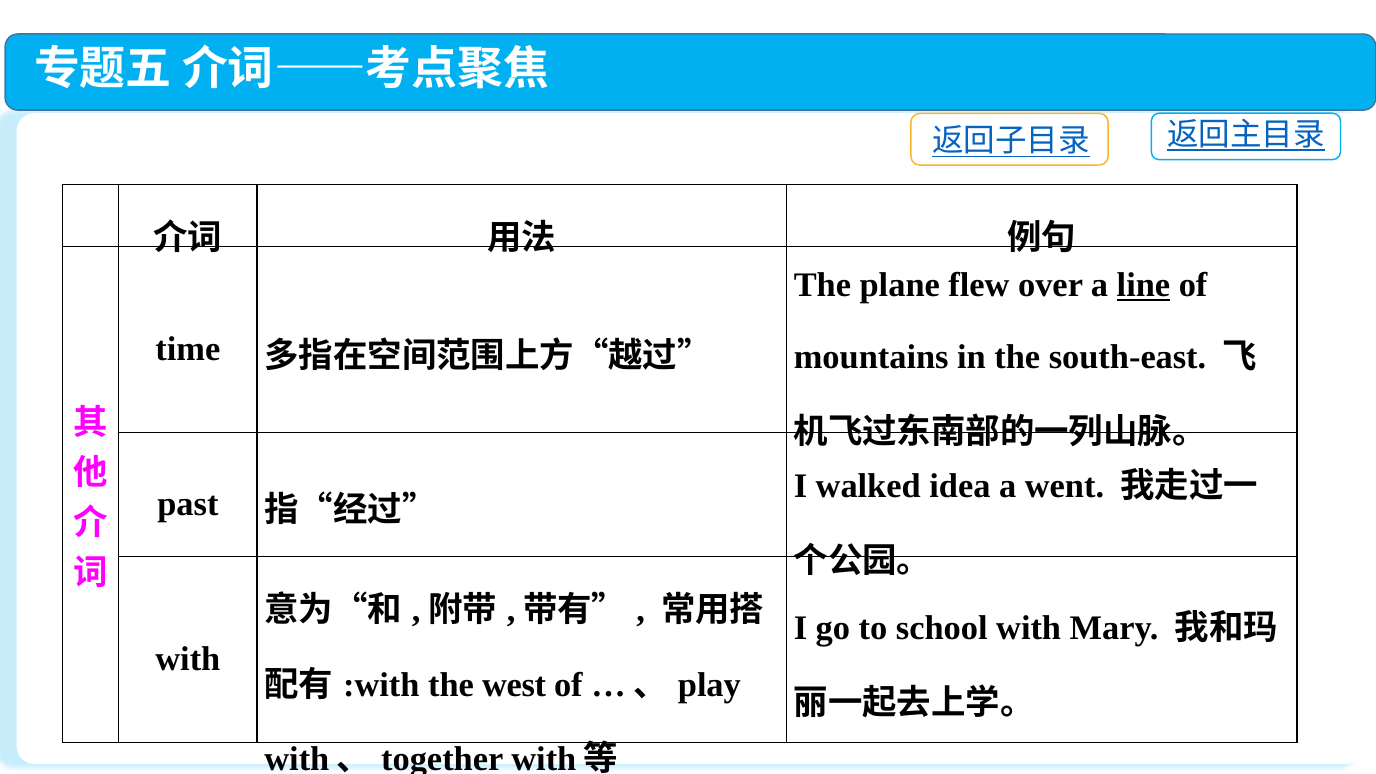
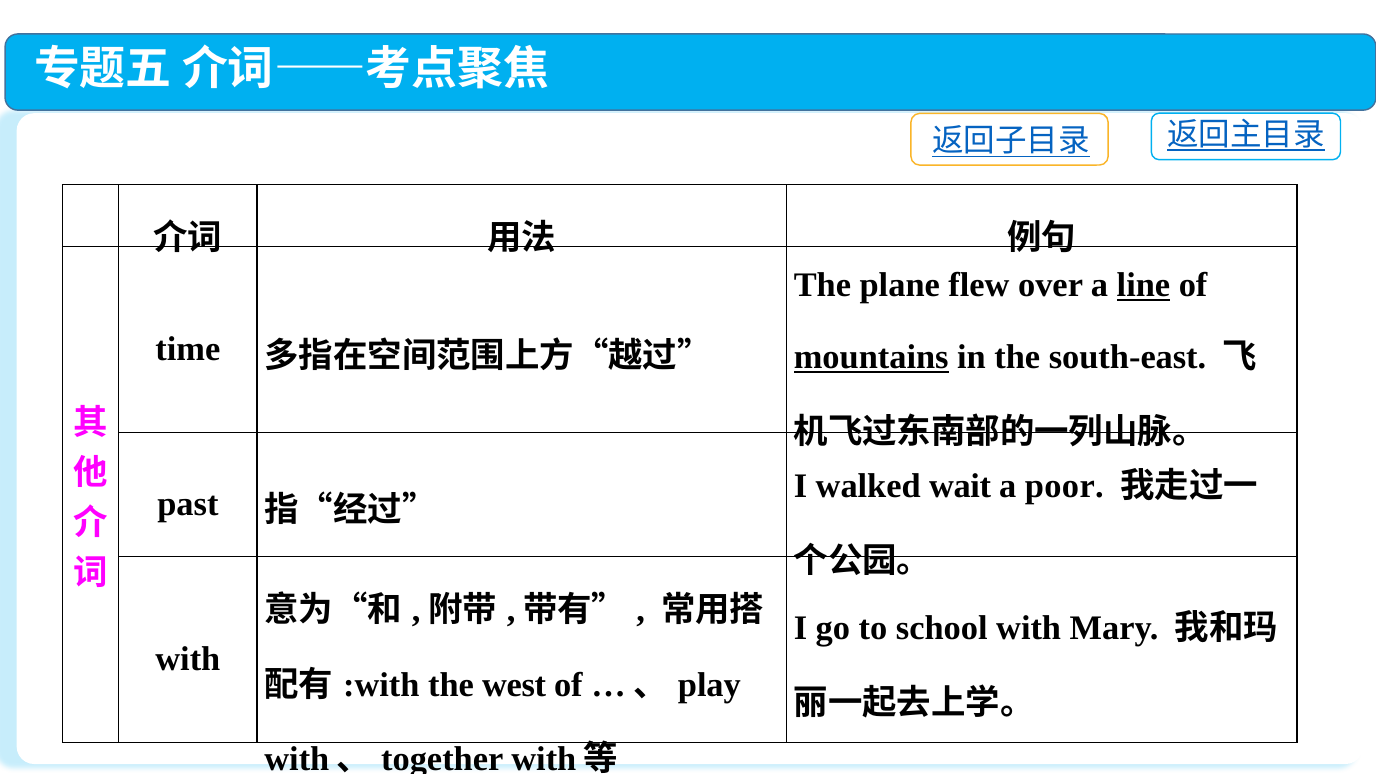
mountains underline: none -> present
idea: idea -> wait
went: went -> poor
